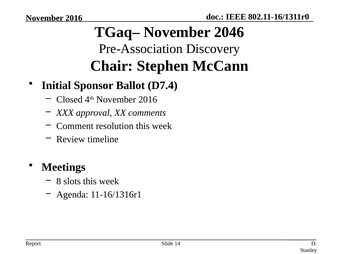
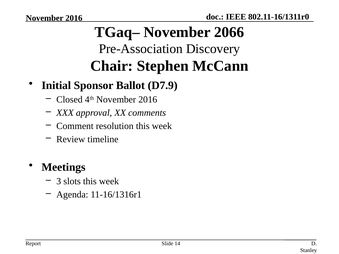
2046: 2046 -> 2066
D7.4: D7.4 -> D7.9
8: 8 -> 3
